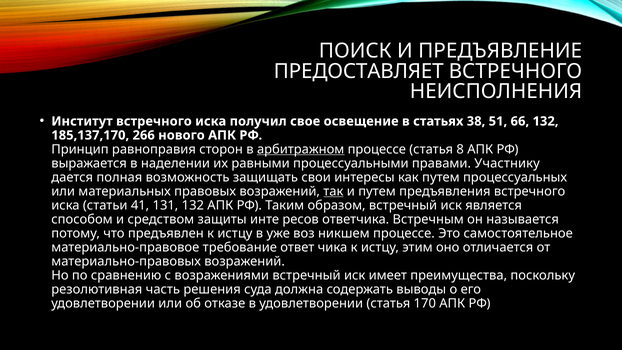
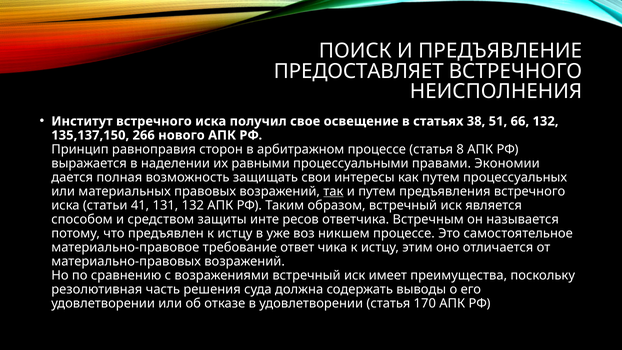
185,137,170: 185,137,170 -> 135,137,150
арбитражном underline: present -> none
Участнику: Участнику -> Экономии
